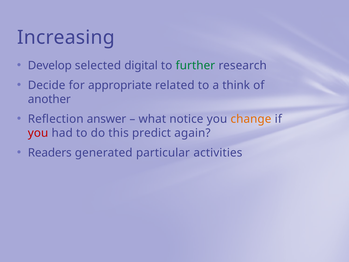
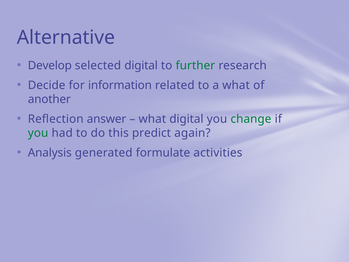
Increasing: Increasing -> Alternative
appropriate: appropriate -> information
a think: think -> what
what notice: notice -> digital
change colour: orange -> green
you at (38, 133) colour: red -> green
Readers: Readers -> Analysis
particular: particular -> formulate
